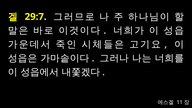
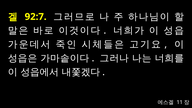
29:7: 29:7 -> 92:7
